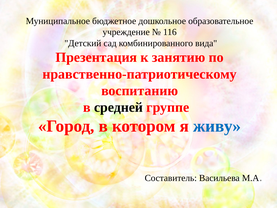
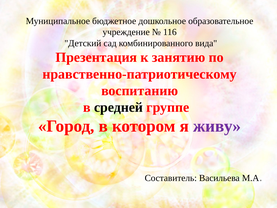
живу colour: blue -> purple
